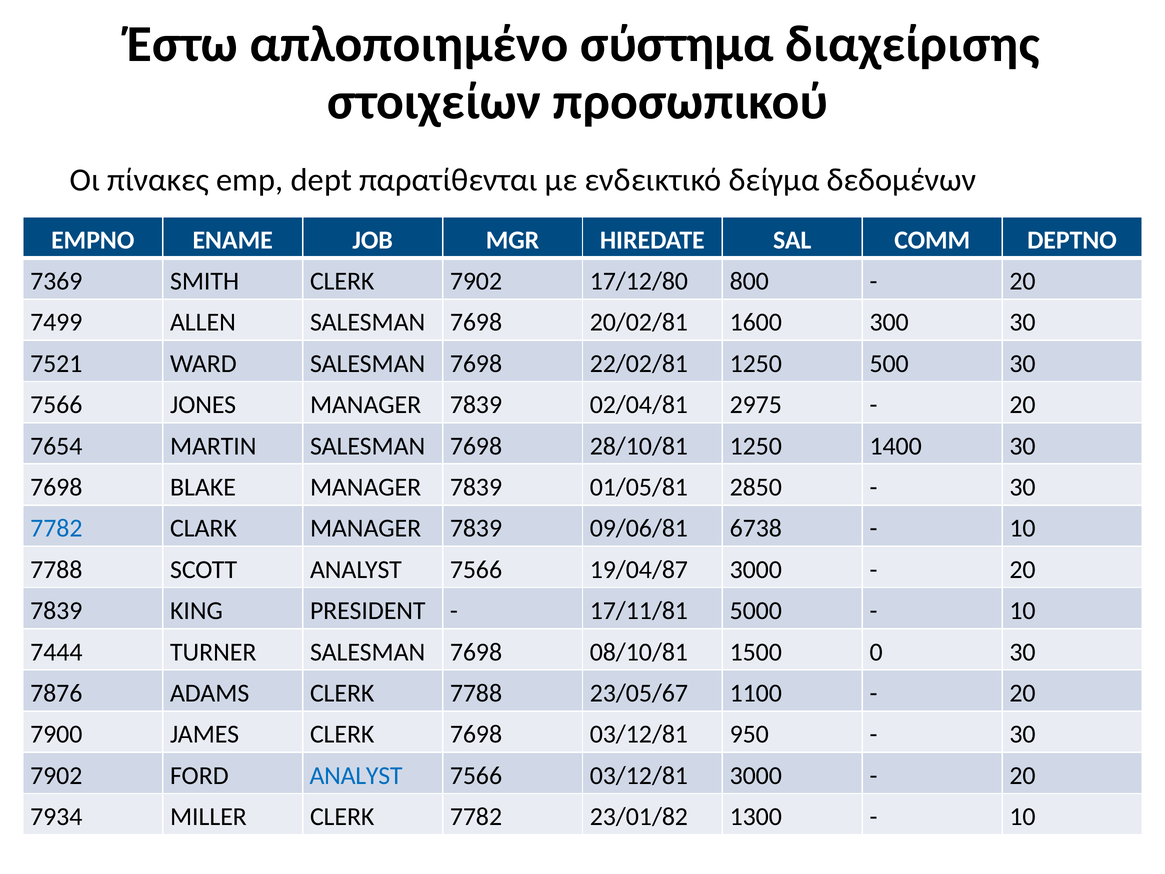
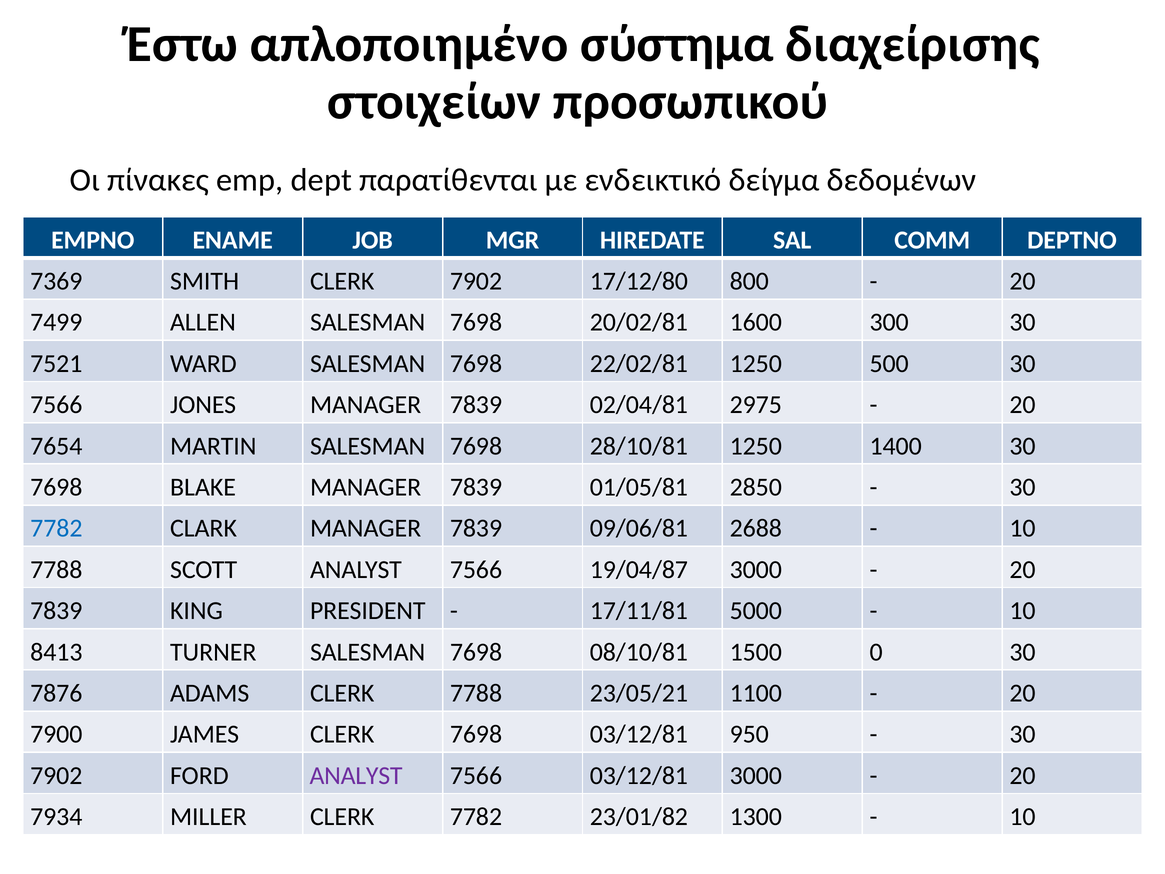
6738: 6738 -> 2688
7444: 7444 -> 8413
23/05/67: 23/05/67 -> 23/05/21
ANALYST at (356, 775) colour: blue -> purple
